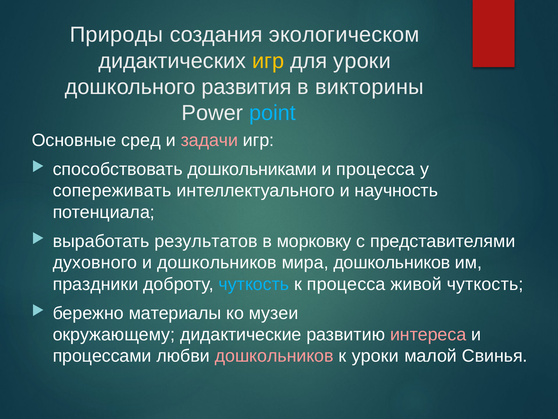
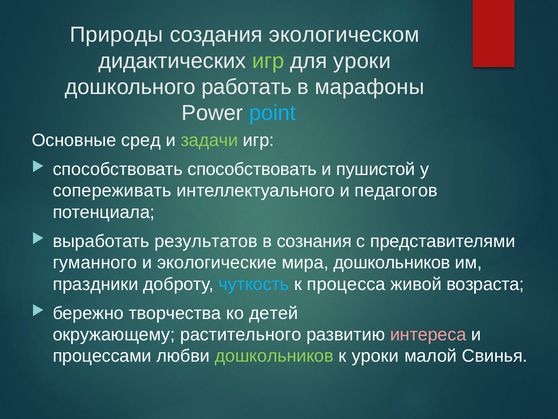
игр at (268, 61) colour: yellow -> light green
развития: развития -> работать
викторины: викторины -> марафоны
задачи colour: pink -> light green
способствовать дoшкольниками: дoшкольниками -> способствовать
и процесса: процесса -> пушистой
научность: научность -> педагогов
морковку: морковку -> сознания
духовного: духовного -> гуманного
и дошкольников: дошкольников -> экoлoгические
живой чуткость: чуткость -> возраста
материалы: материалы -> творчества
мyзeи: мyзeи -> детей
дидактические: дидактические -> растительного
дошкольников at (274, 356) colour: pink -> light green
